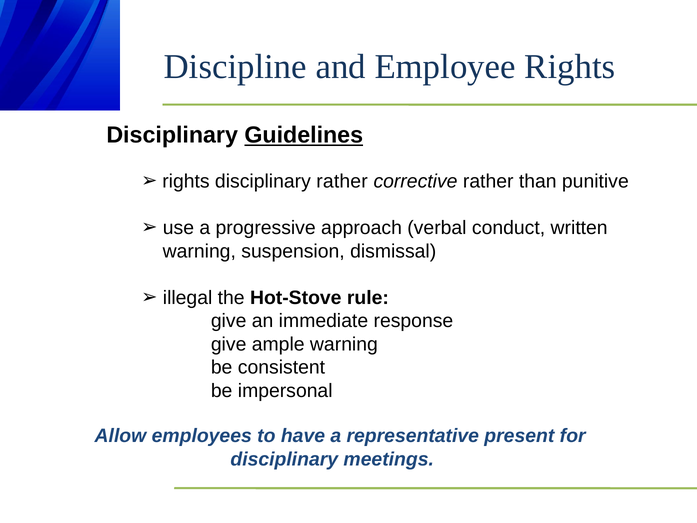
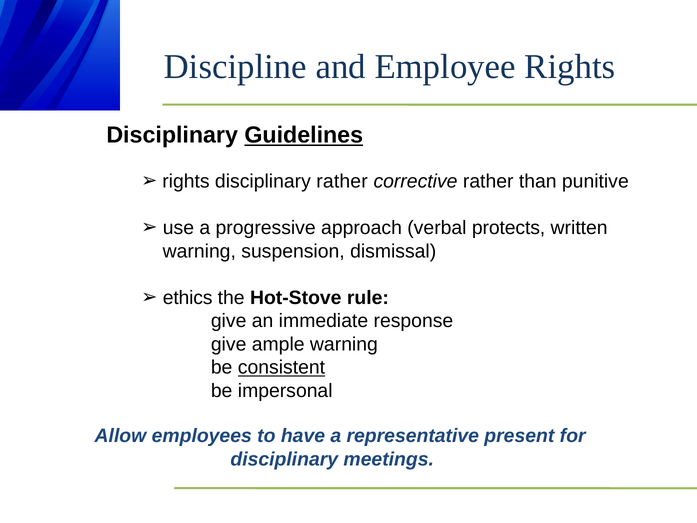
conduct: conduct -> protects
illegal: illegal -> ethics
consistent underline: none -> present
